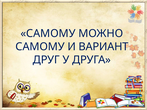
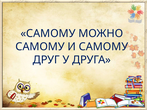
И ВАРИАНТ: ВАРИАНТ -> САМОМУ
